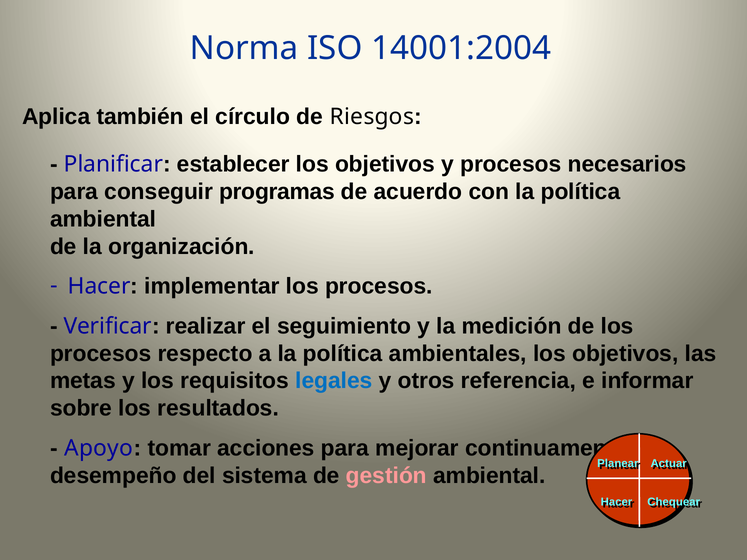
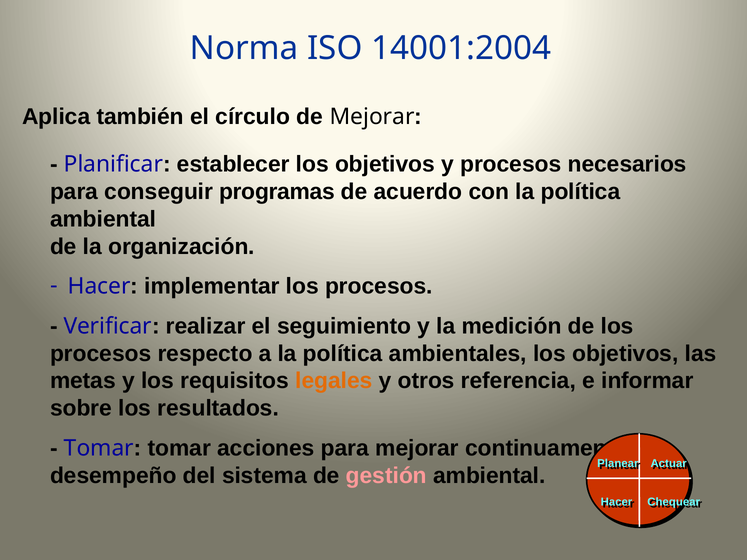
de Riesgos: Riesgos -> Mejorar
legales colour: blue -> orange
Apoyo at (99, 448): Apoyo -> Tomar
